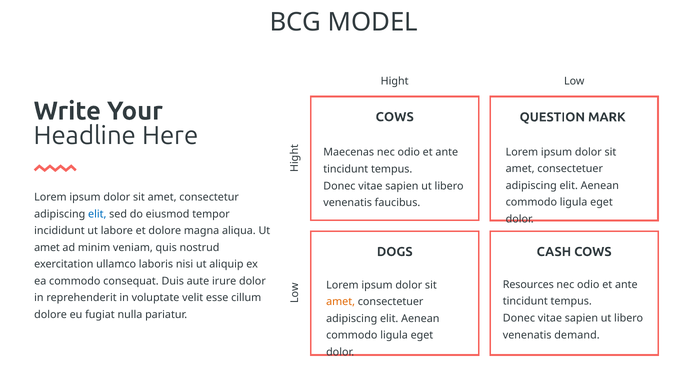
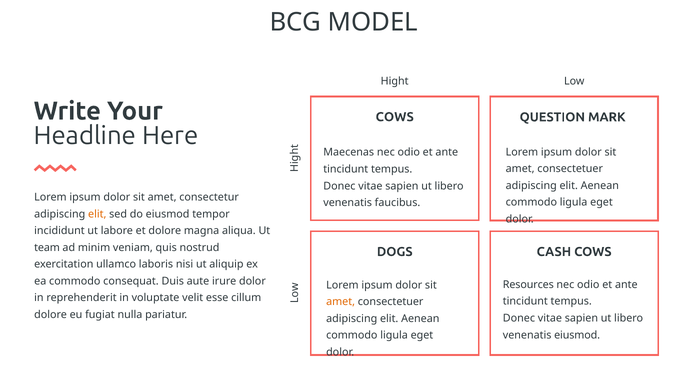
elit at (97, 214) colour: blue -> orange
amet at (47, 248): amet -> team
venenatis demand: demand -> eiusmod
